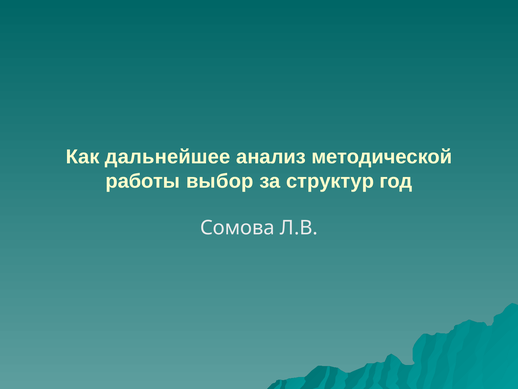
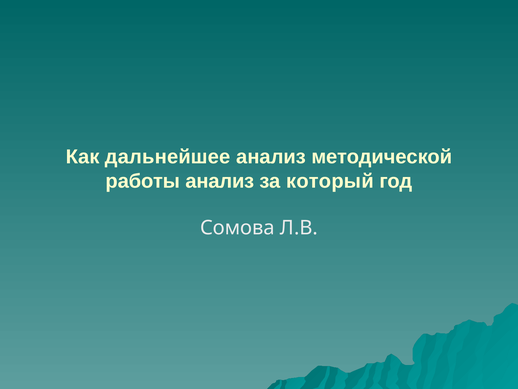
работы выбор: выбор -> анализ
структур: структур -> который
